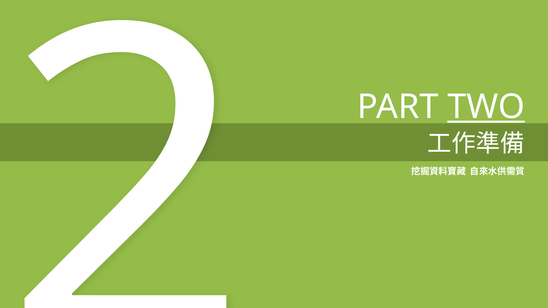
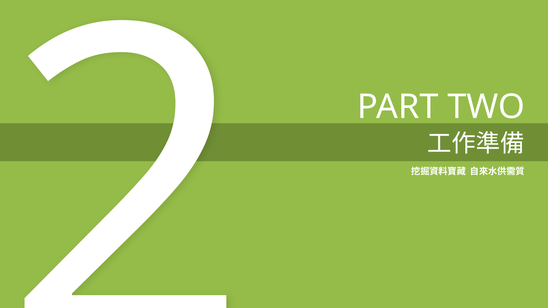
TWO underline: present -> none
